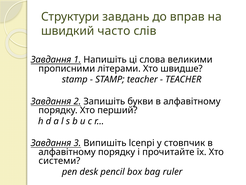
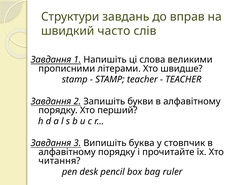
lcenpi: lcenpi -> буква
системи: системи -> читання
